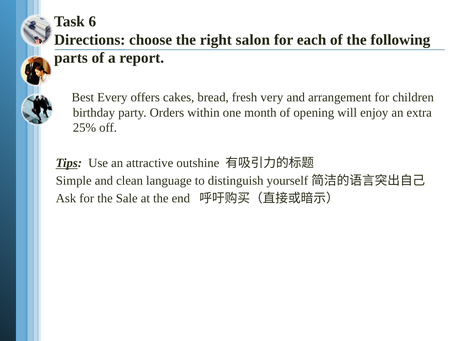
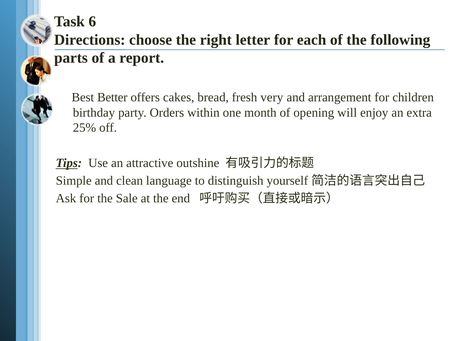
salon: salon -> letter
Every: Every -> Better
